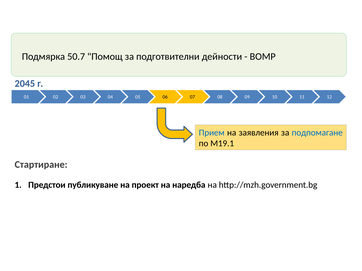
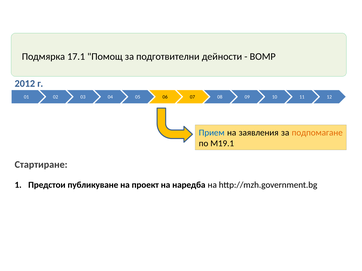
50.7: 50.7 -> 17.1
2045: 2045 -> 2012
подпомагане colour: blue -> orange
